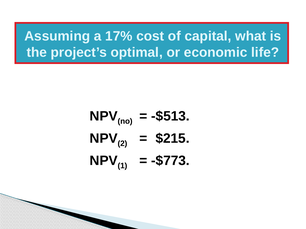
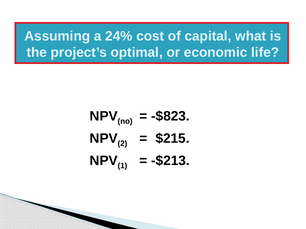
17%: 17% -> 24%
-$513: -$513 -> -$823
-$773: -$773 -> -$213
